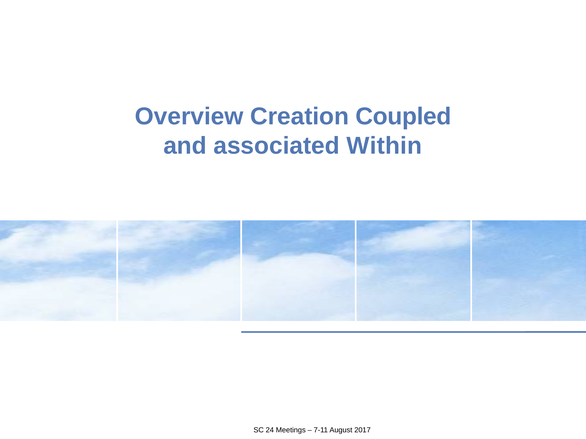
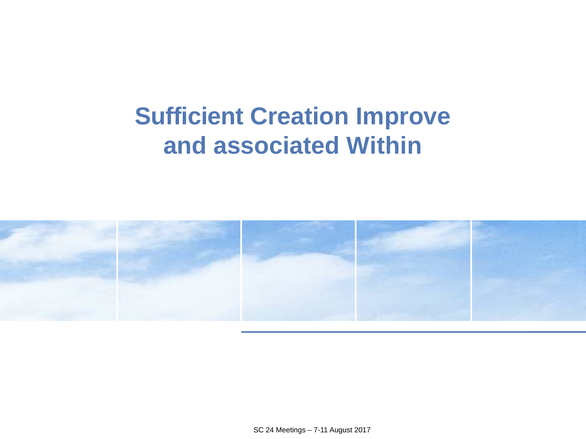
Overview: Overview -> Sufficient
Coupled: Coupled -> Improve
